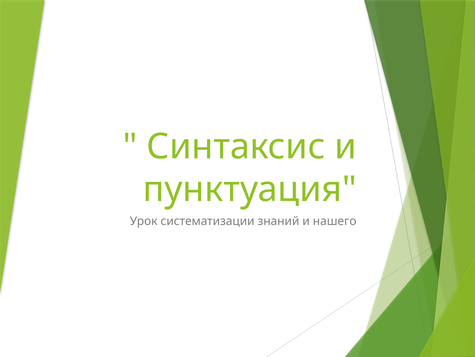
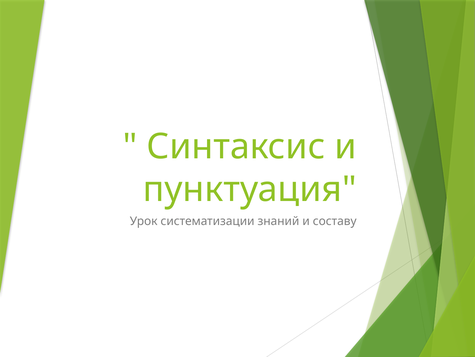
нашего: нашего -> составу
